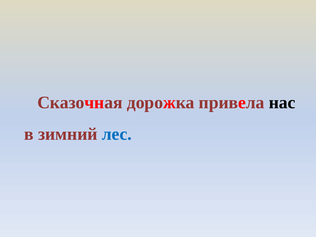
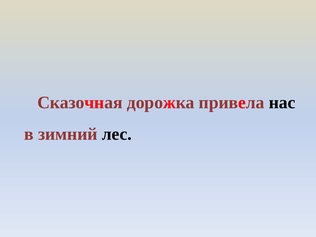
лес colour: blue -> black
